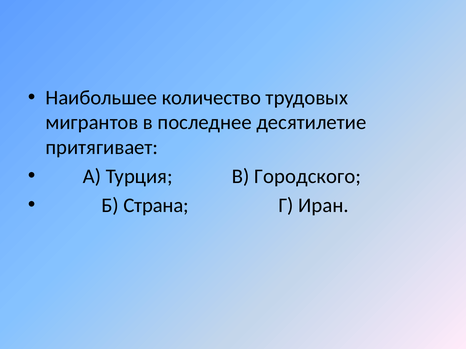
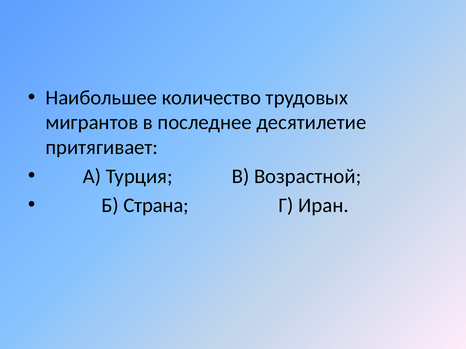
Городского: Городского -> Возрастной
